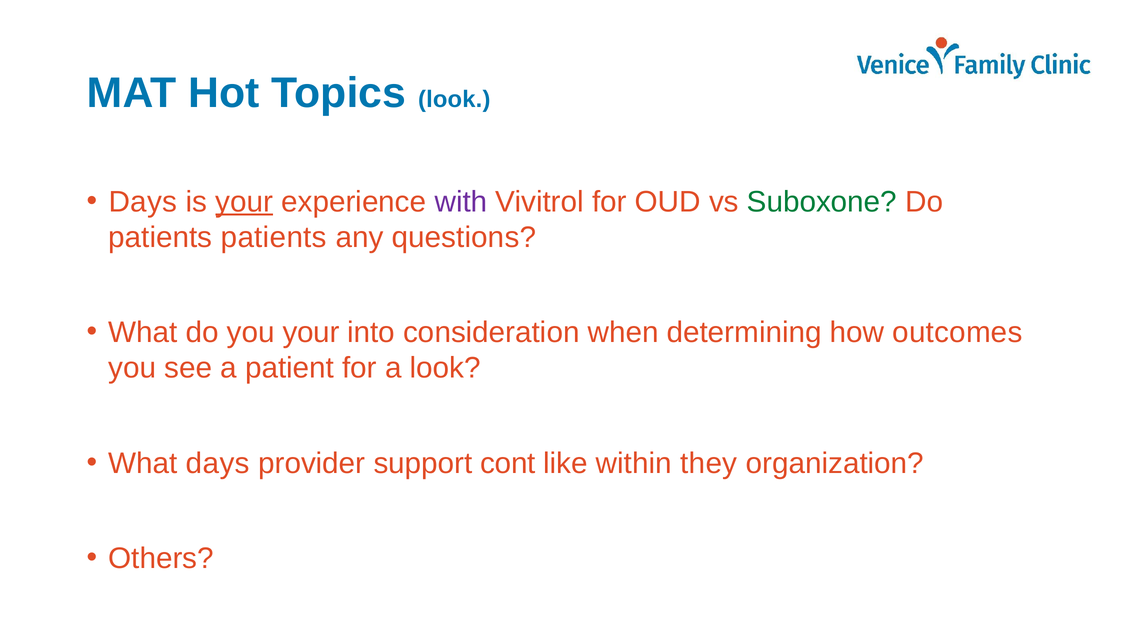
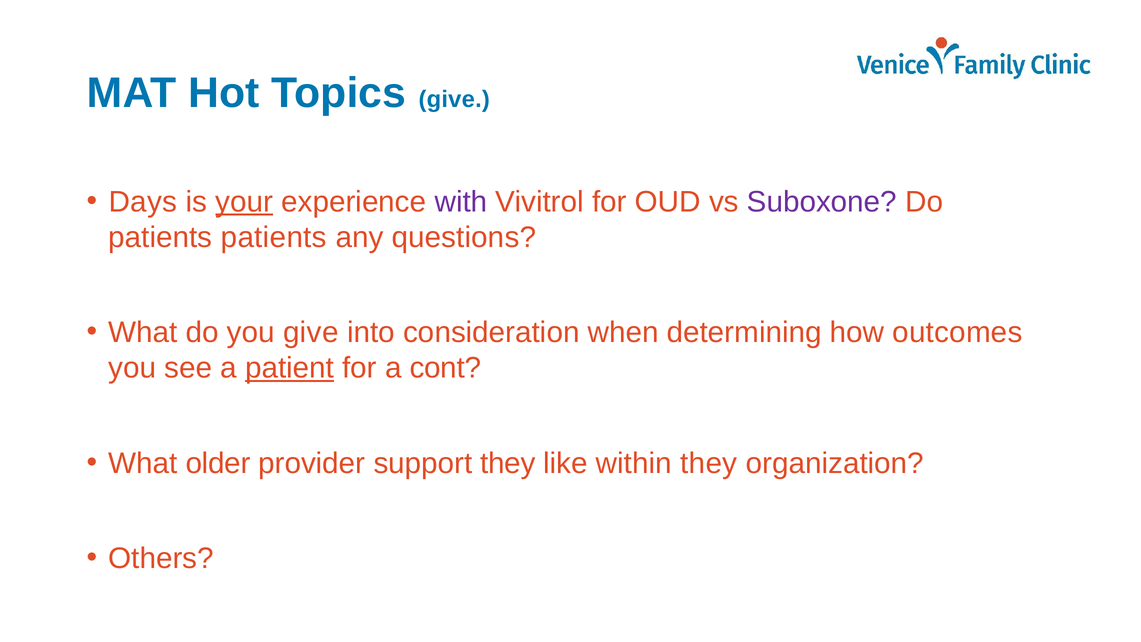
Topics look: look -> give
Suboxone colour: green -> purple
you your: your -> give
patient underline: none -> present
a look: look -> cont
What days: days -> older
support cont: cont -> they
